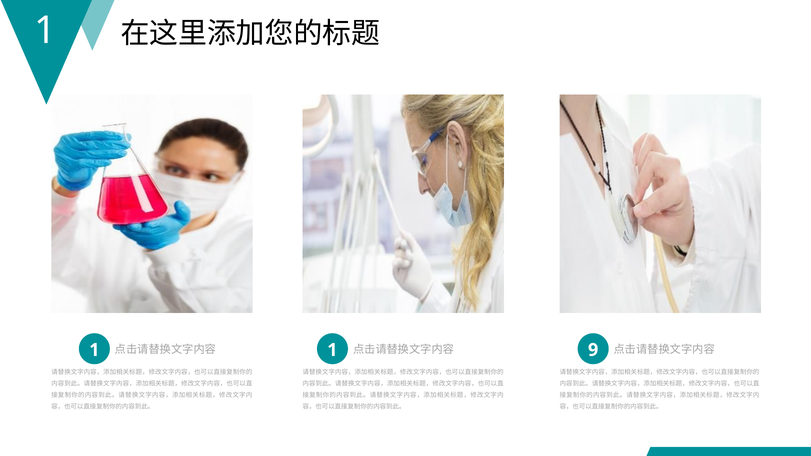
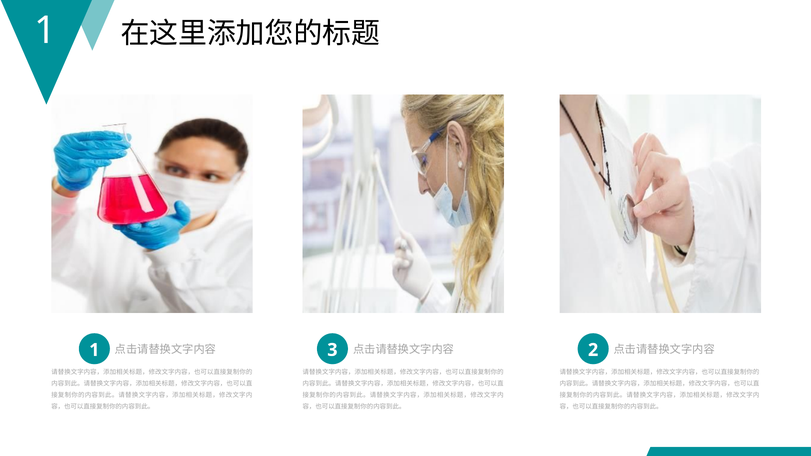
1 at (332, 350): 1 -> 3
9: 9 -> 2
